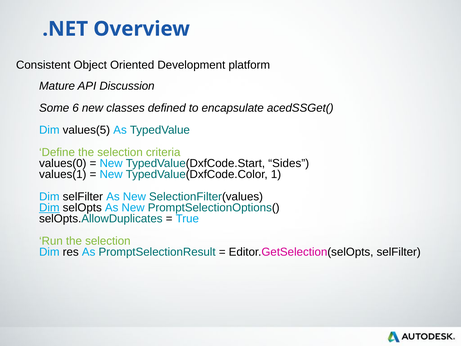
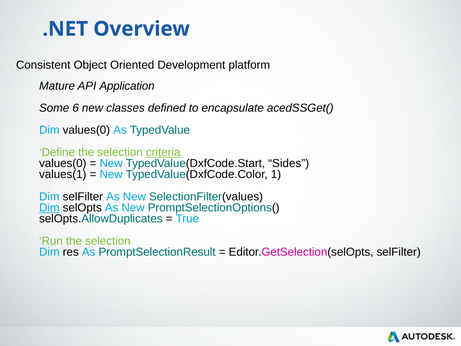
Discussion: Discussion -> Application
Dim values(5: values(5 -> values(0
criteria underline: none -> present
